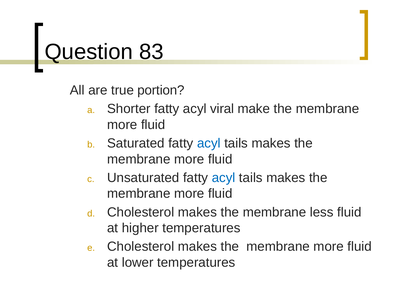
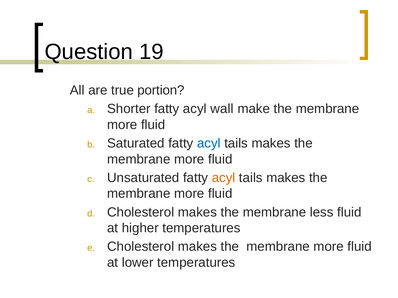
83: 83 -> 19
viral: viral -> wall
acyl at (224, 178) colour: blue -> orange
